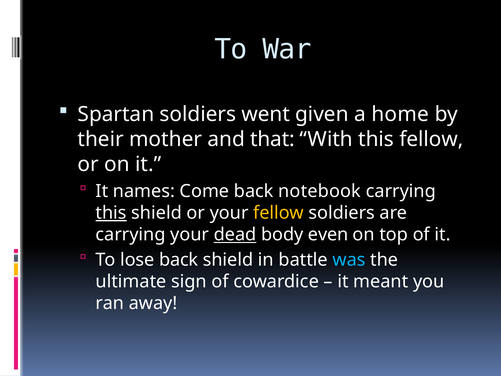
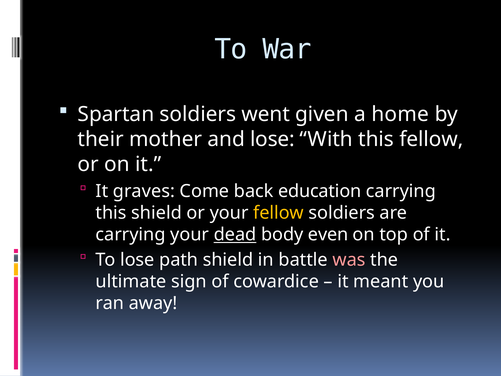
and that: that -> lose
names: names -> graves
notebook: notebook -> education
this at (111, 213) underline: present -> none
lose back: back -> path
was colour: light blue -> pink
